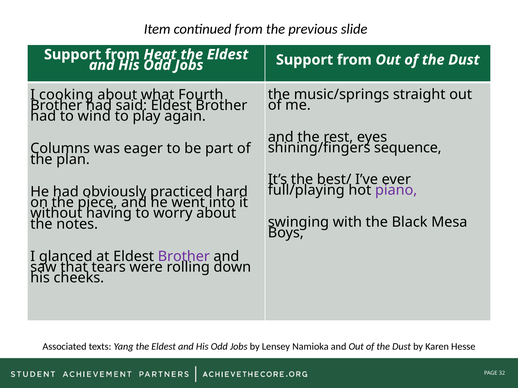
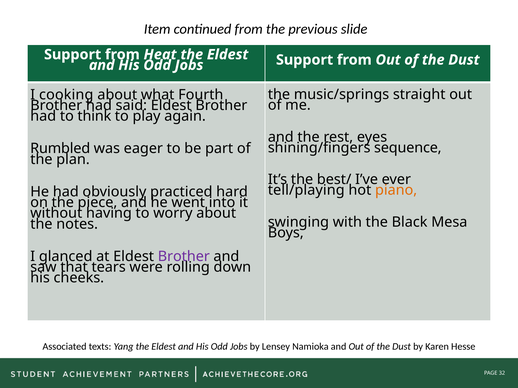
wind: wind -> think
Columns: Columns -> Rumbled
full/playing: full/playing -> tell/playing
piano colour: purple -> orange
